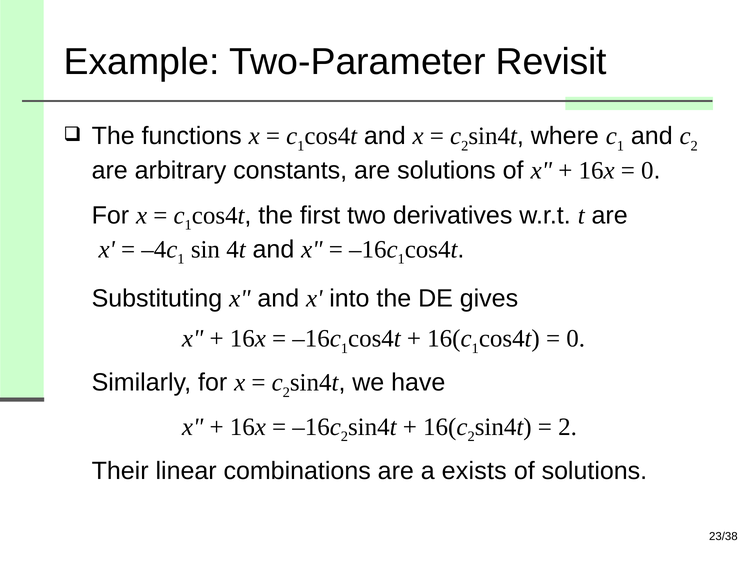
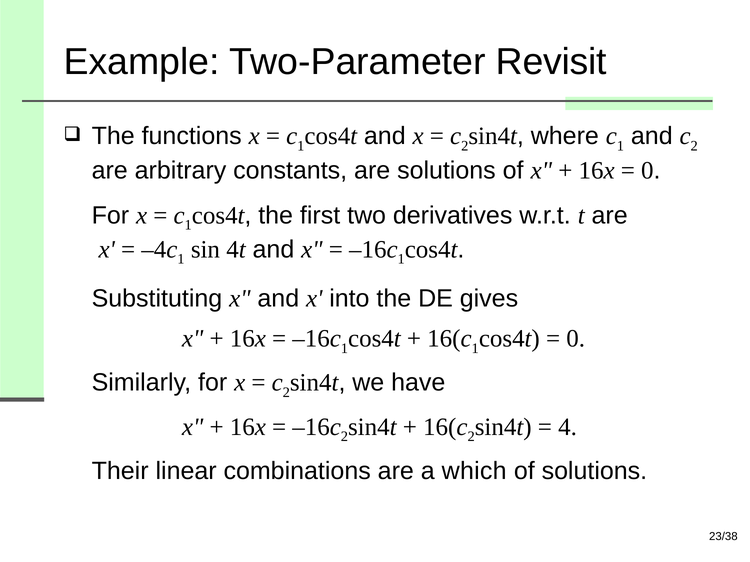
2 at (568, 427): 2 -> 4
exists: exists -> which
